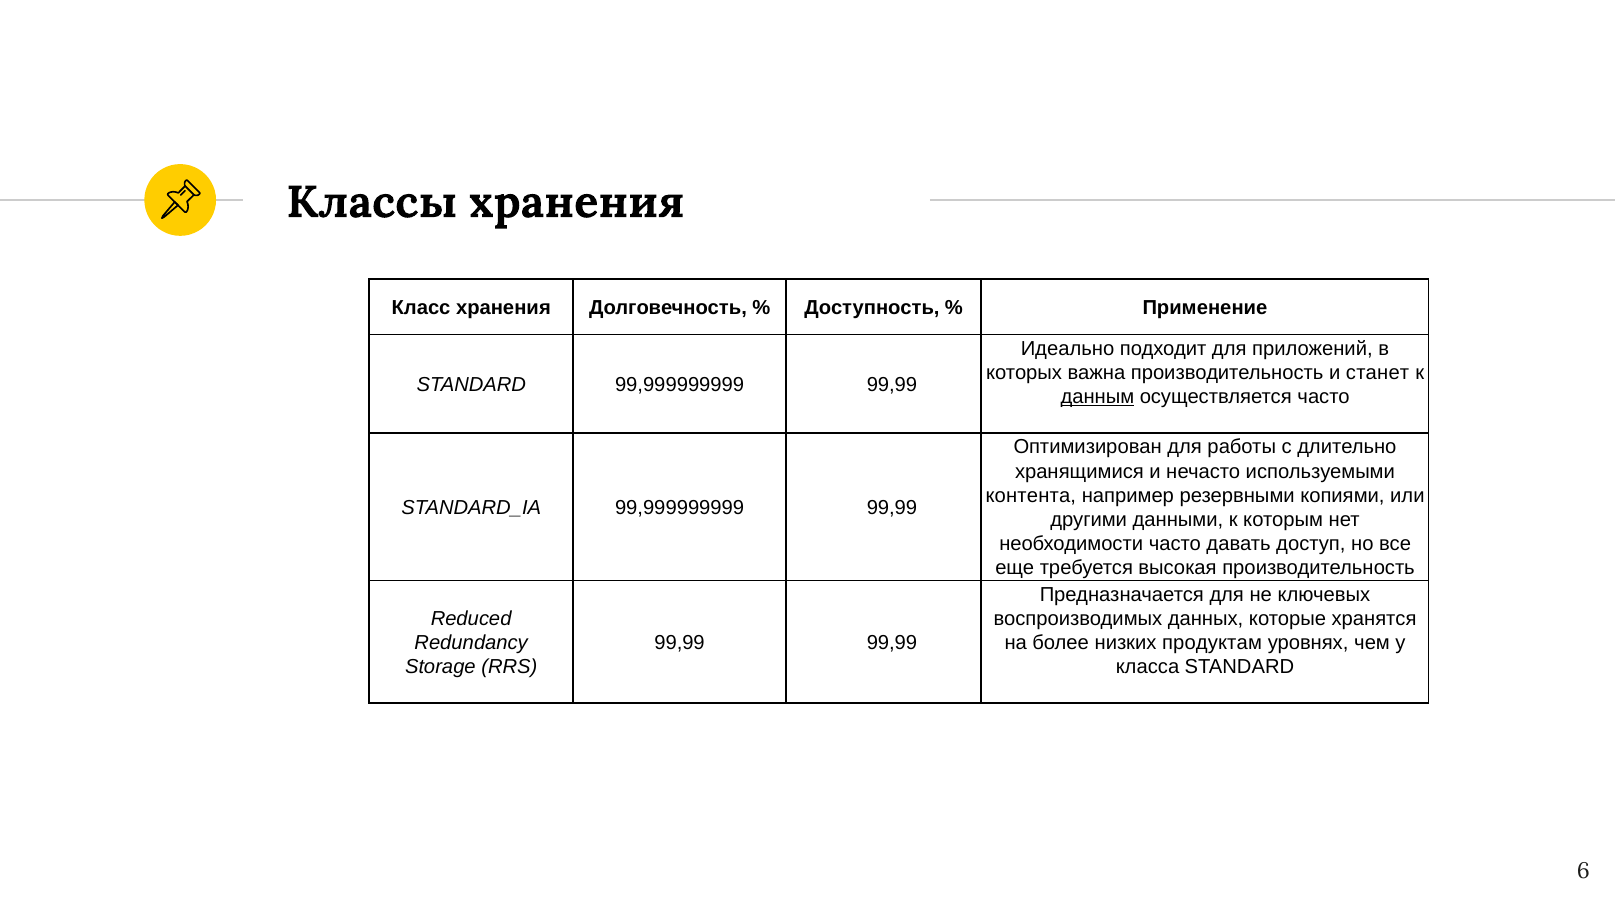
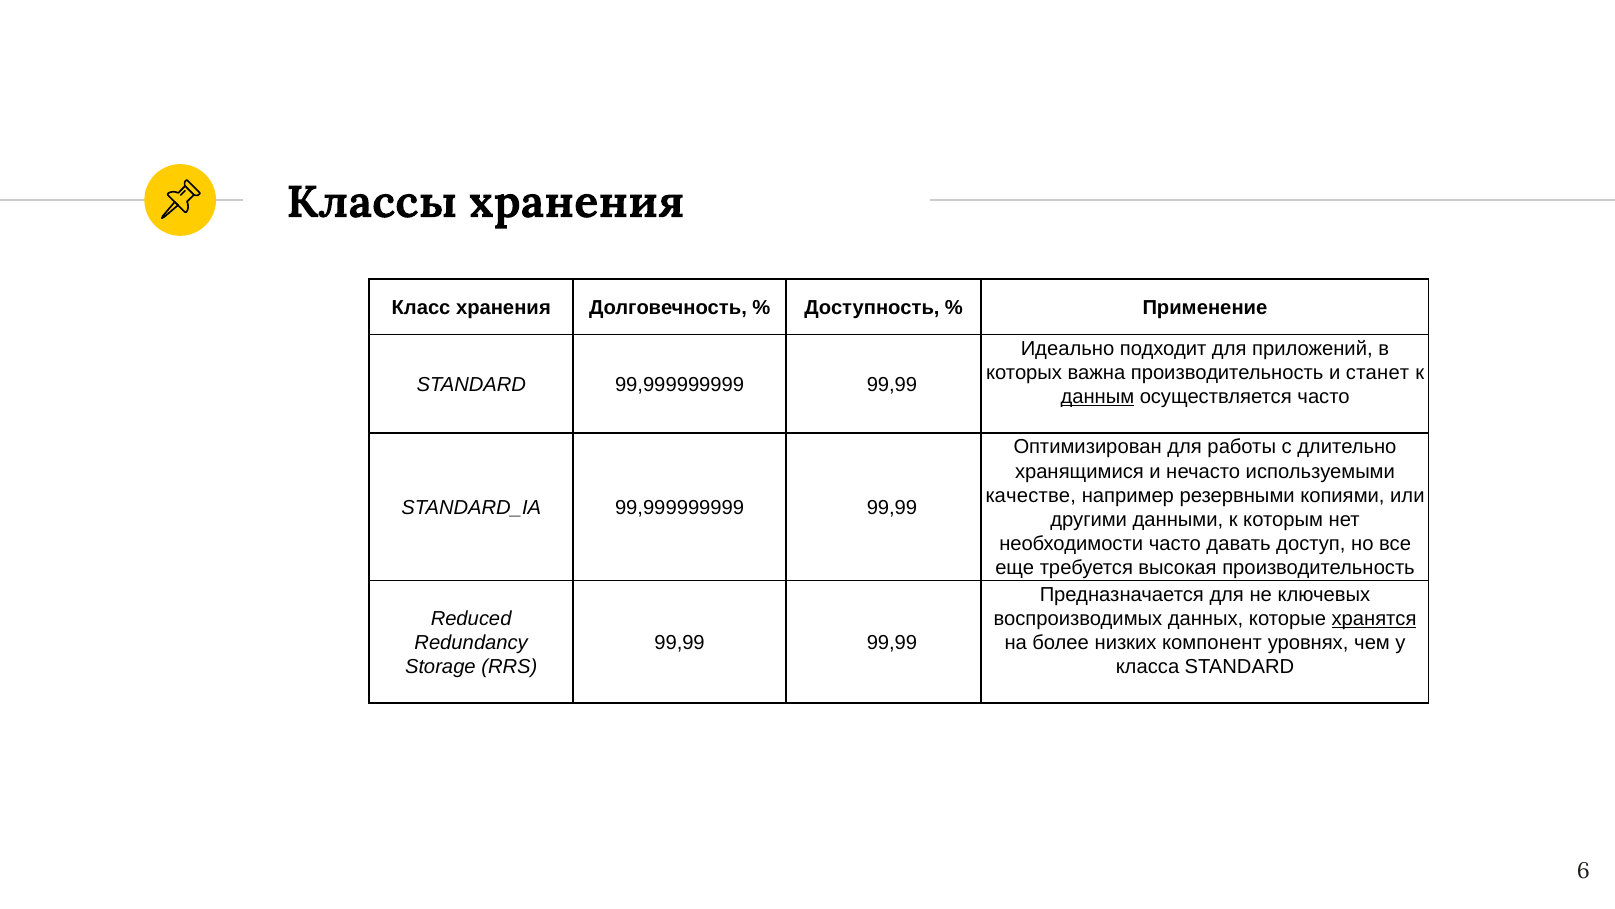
контента: контента -> качестве
хранятся underline: none -> present
продуктам: продуктам -> компонент
